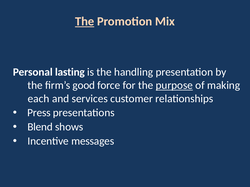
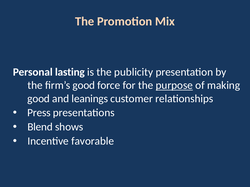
The at (85, 21) underline: present -> none
handling: handling -> publicity
each at (38, 99): each -> good
services: services -> leanings
messages: messages -> favorable
